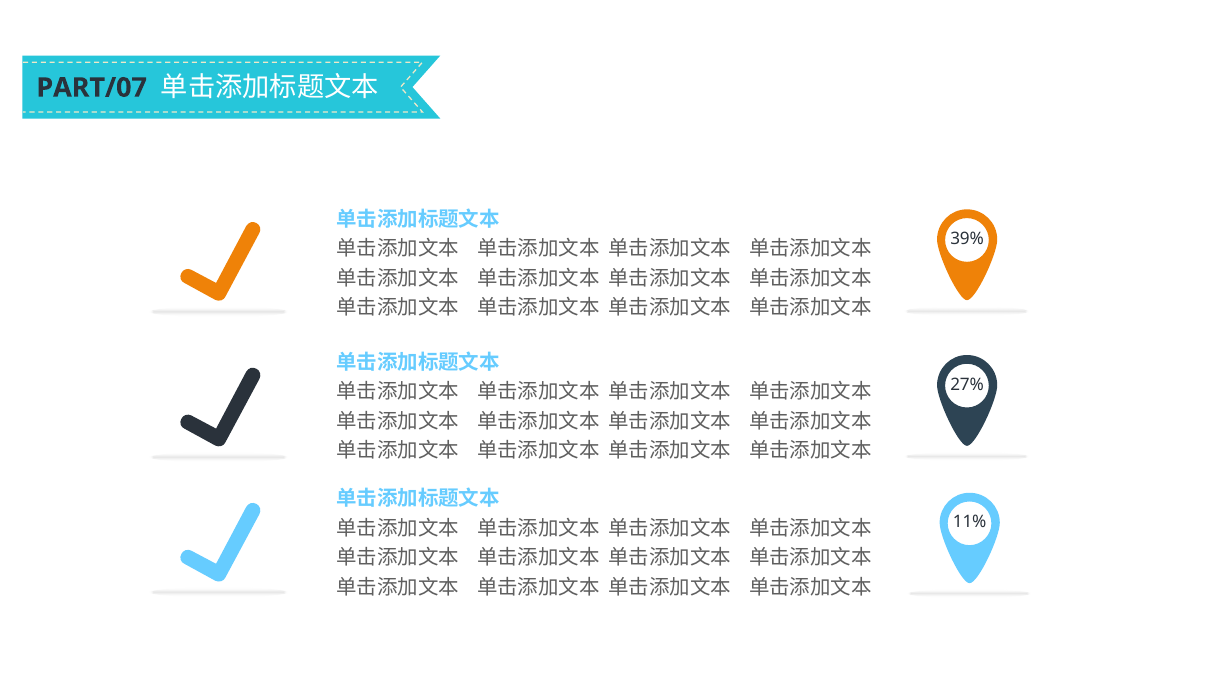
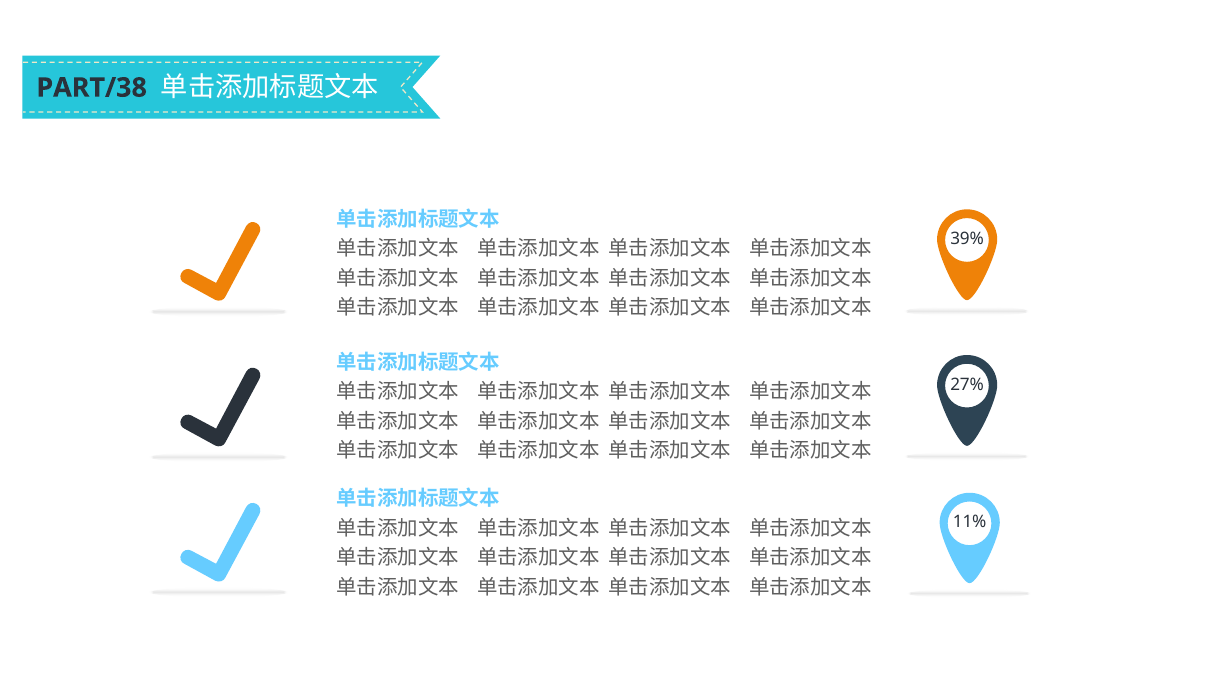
PART/07: PART/07 -> PART/38
